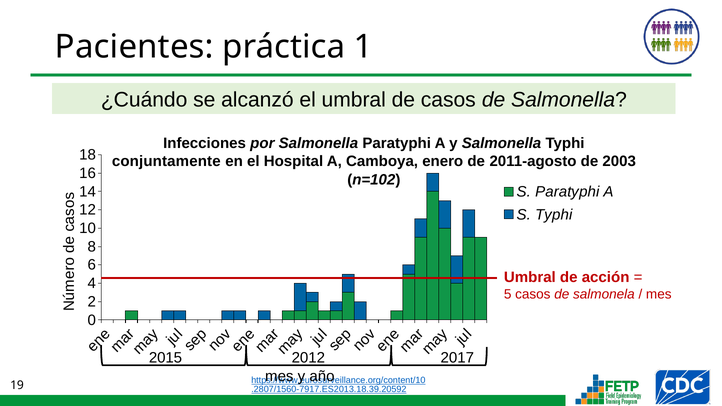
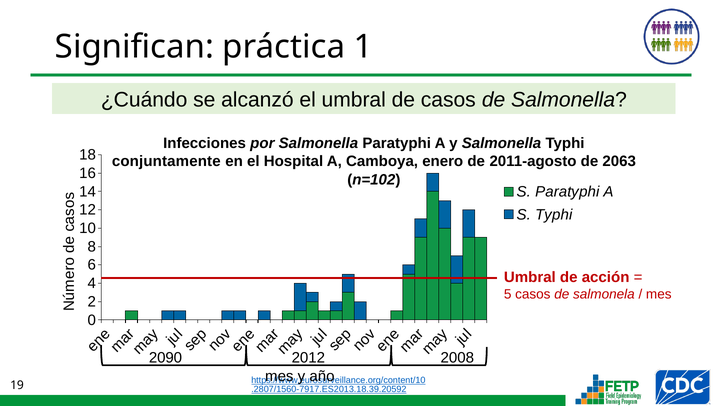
Pacientes: Pacientes -> Significan
2003: 2003 -> 2063
2015: 2015 -> 2090
2017: 2017 -> 2008
